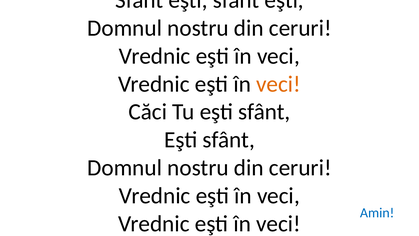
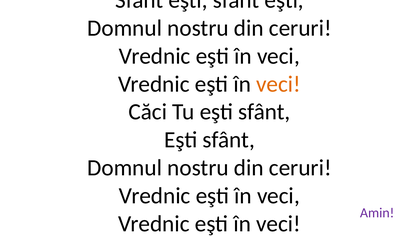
Amin at (377, 213) colour: blue -> purple
